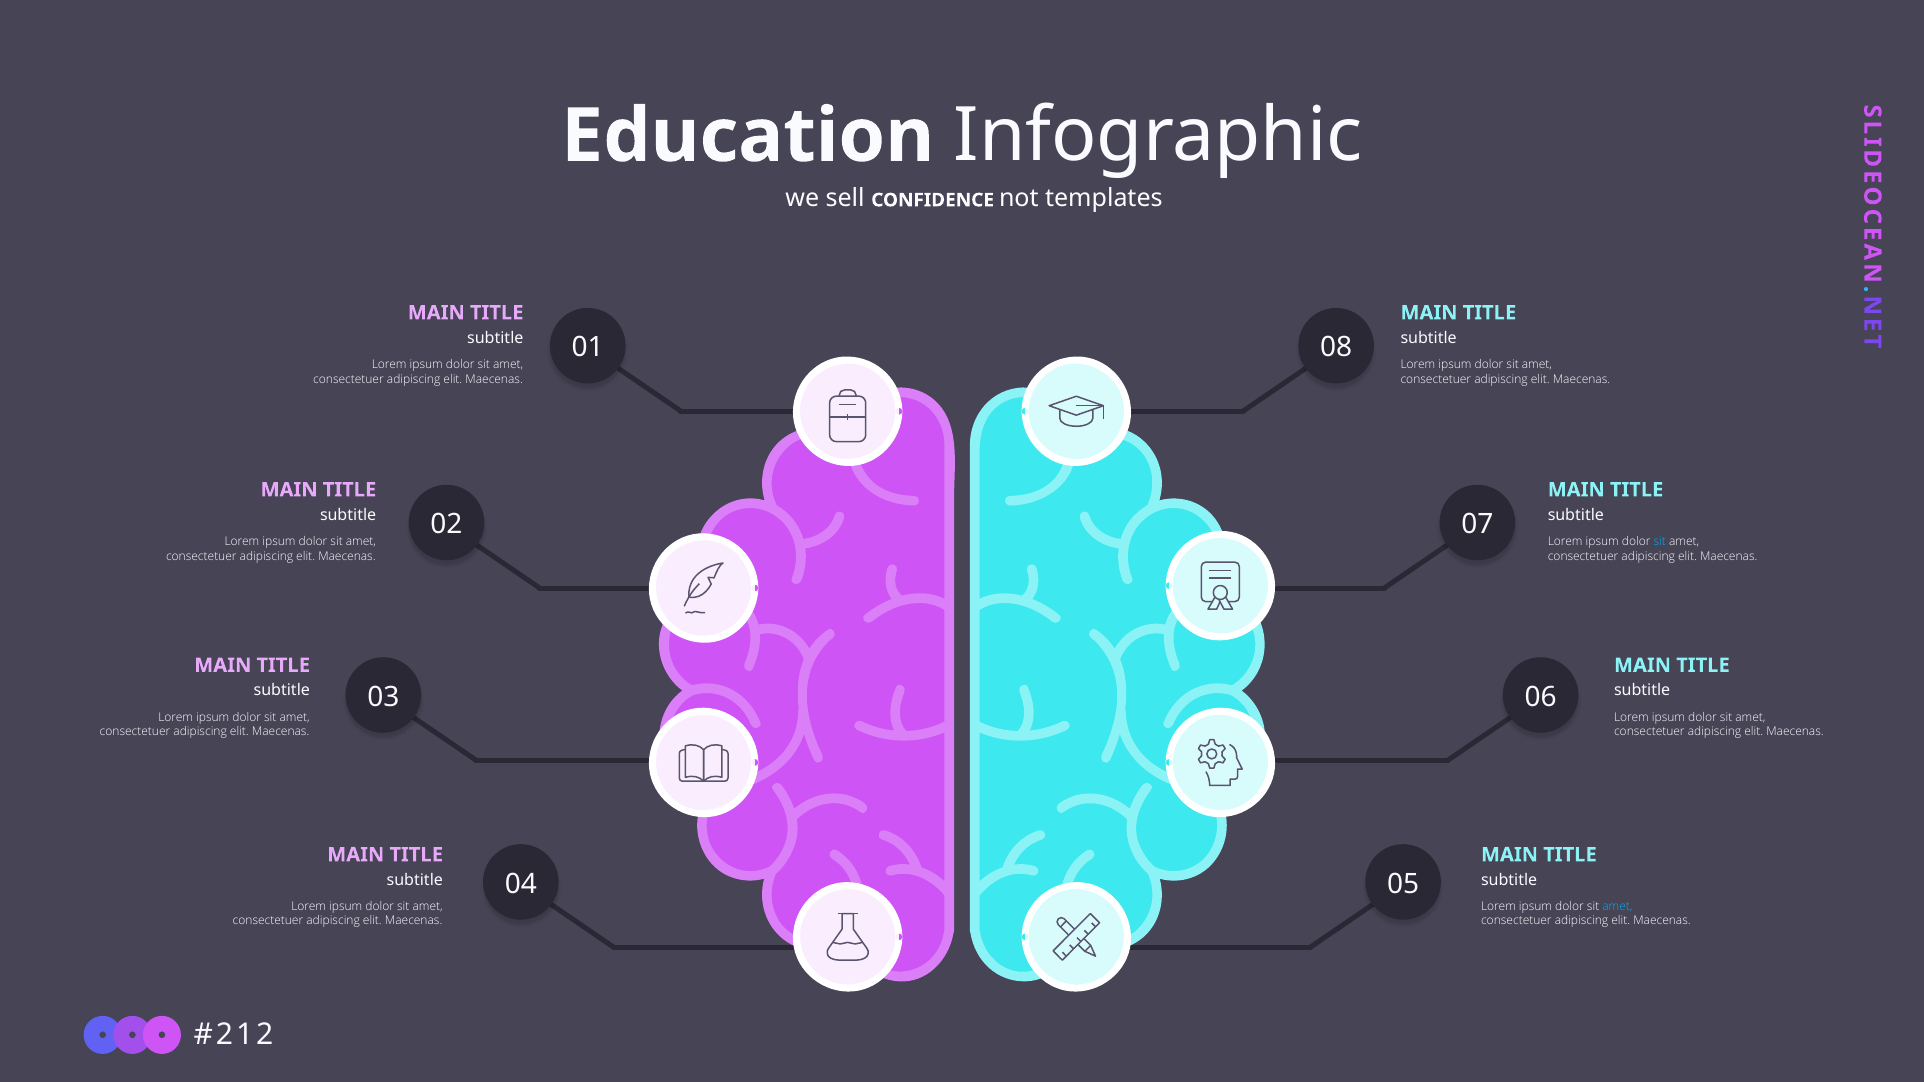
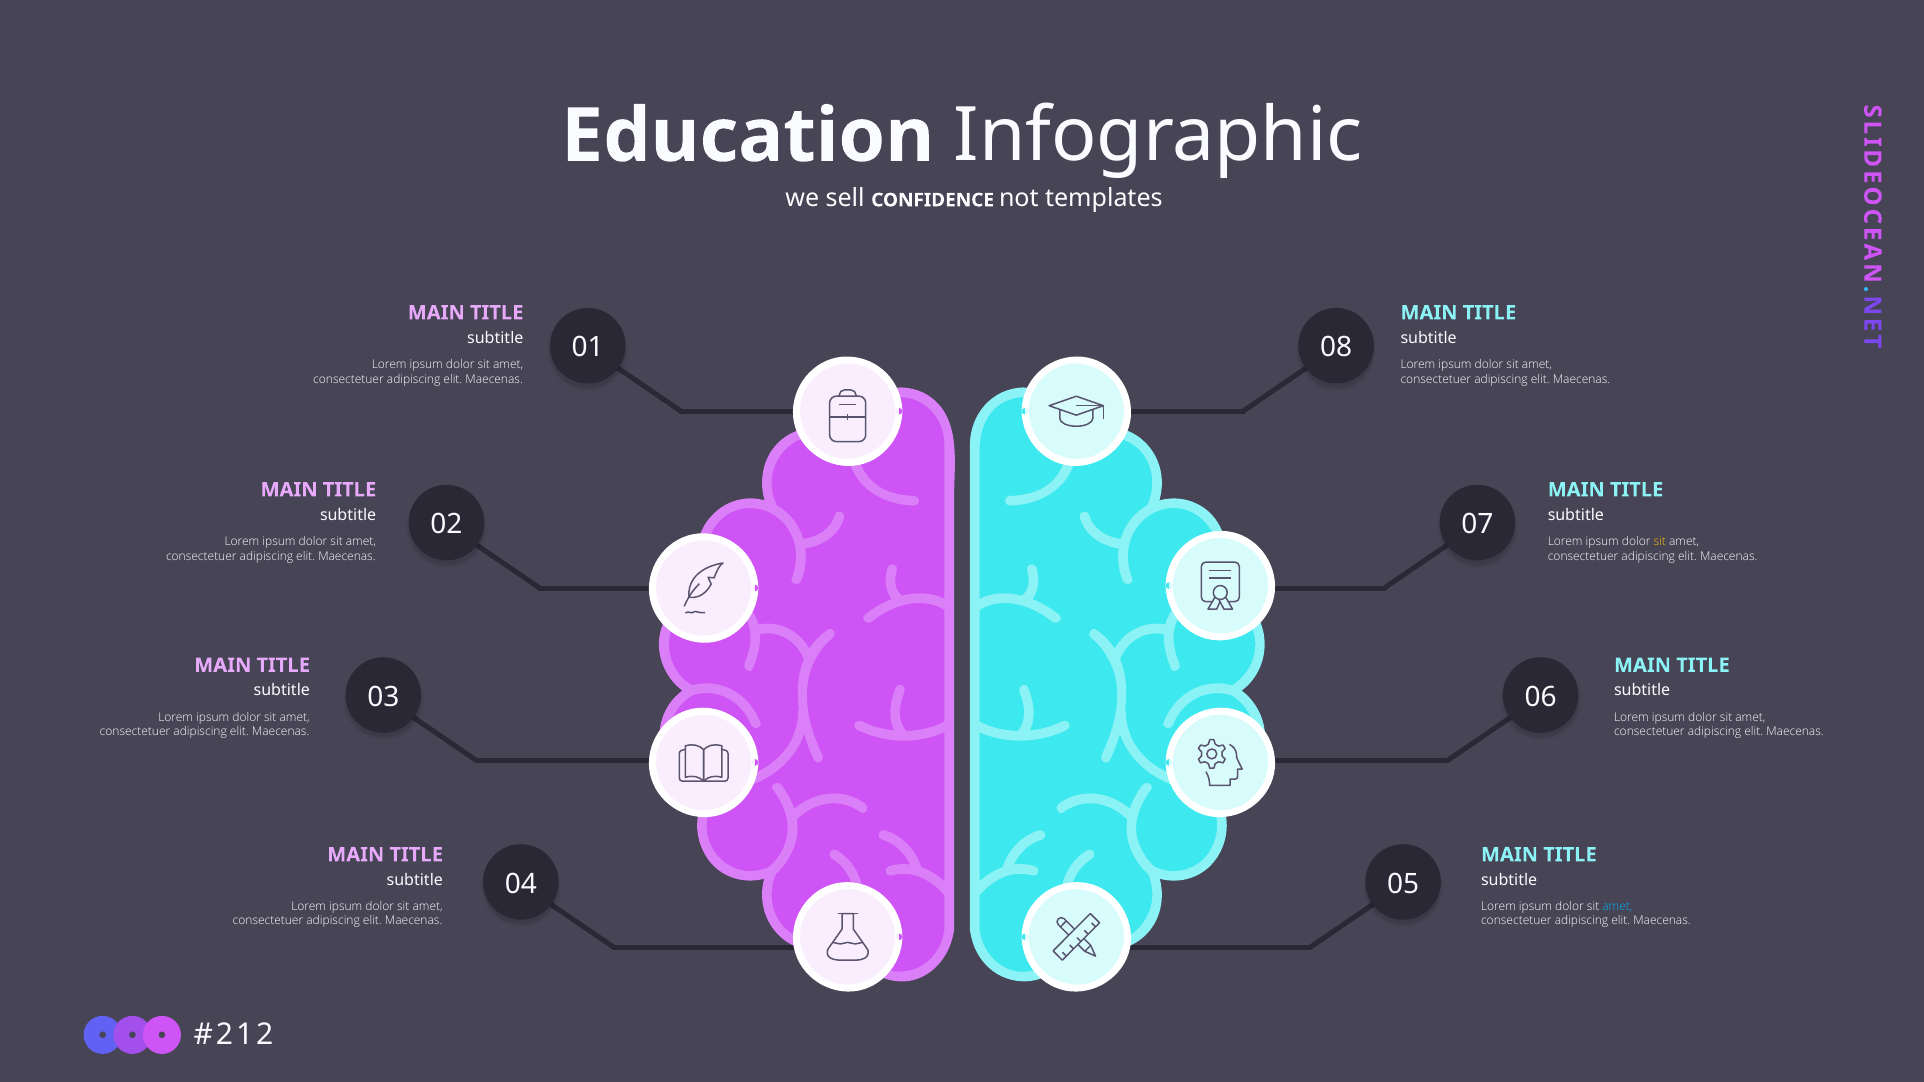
sit at (1660, 542) colour: light blue -> yellow
